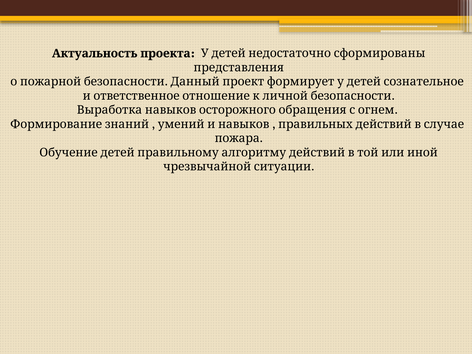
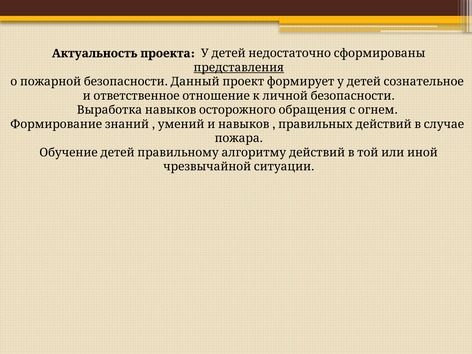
представления underline: none -> present
